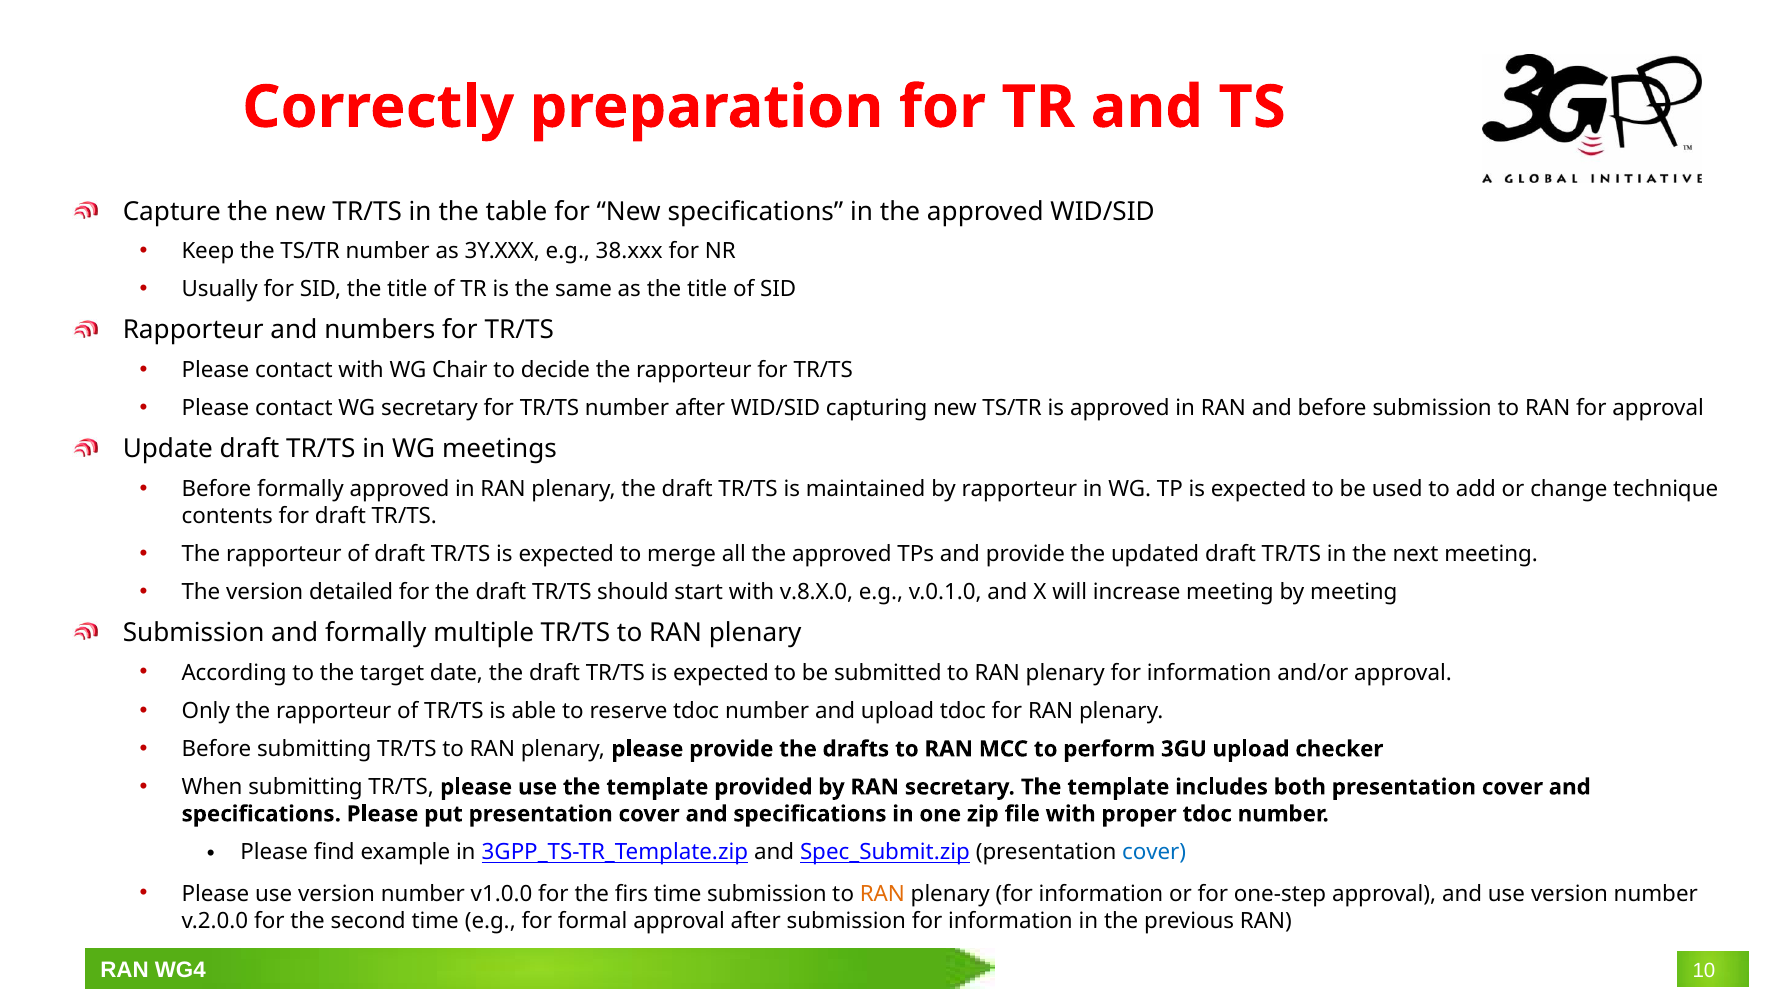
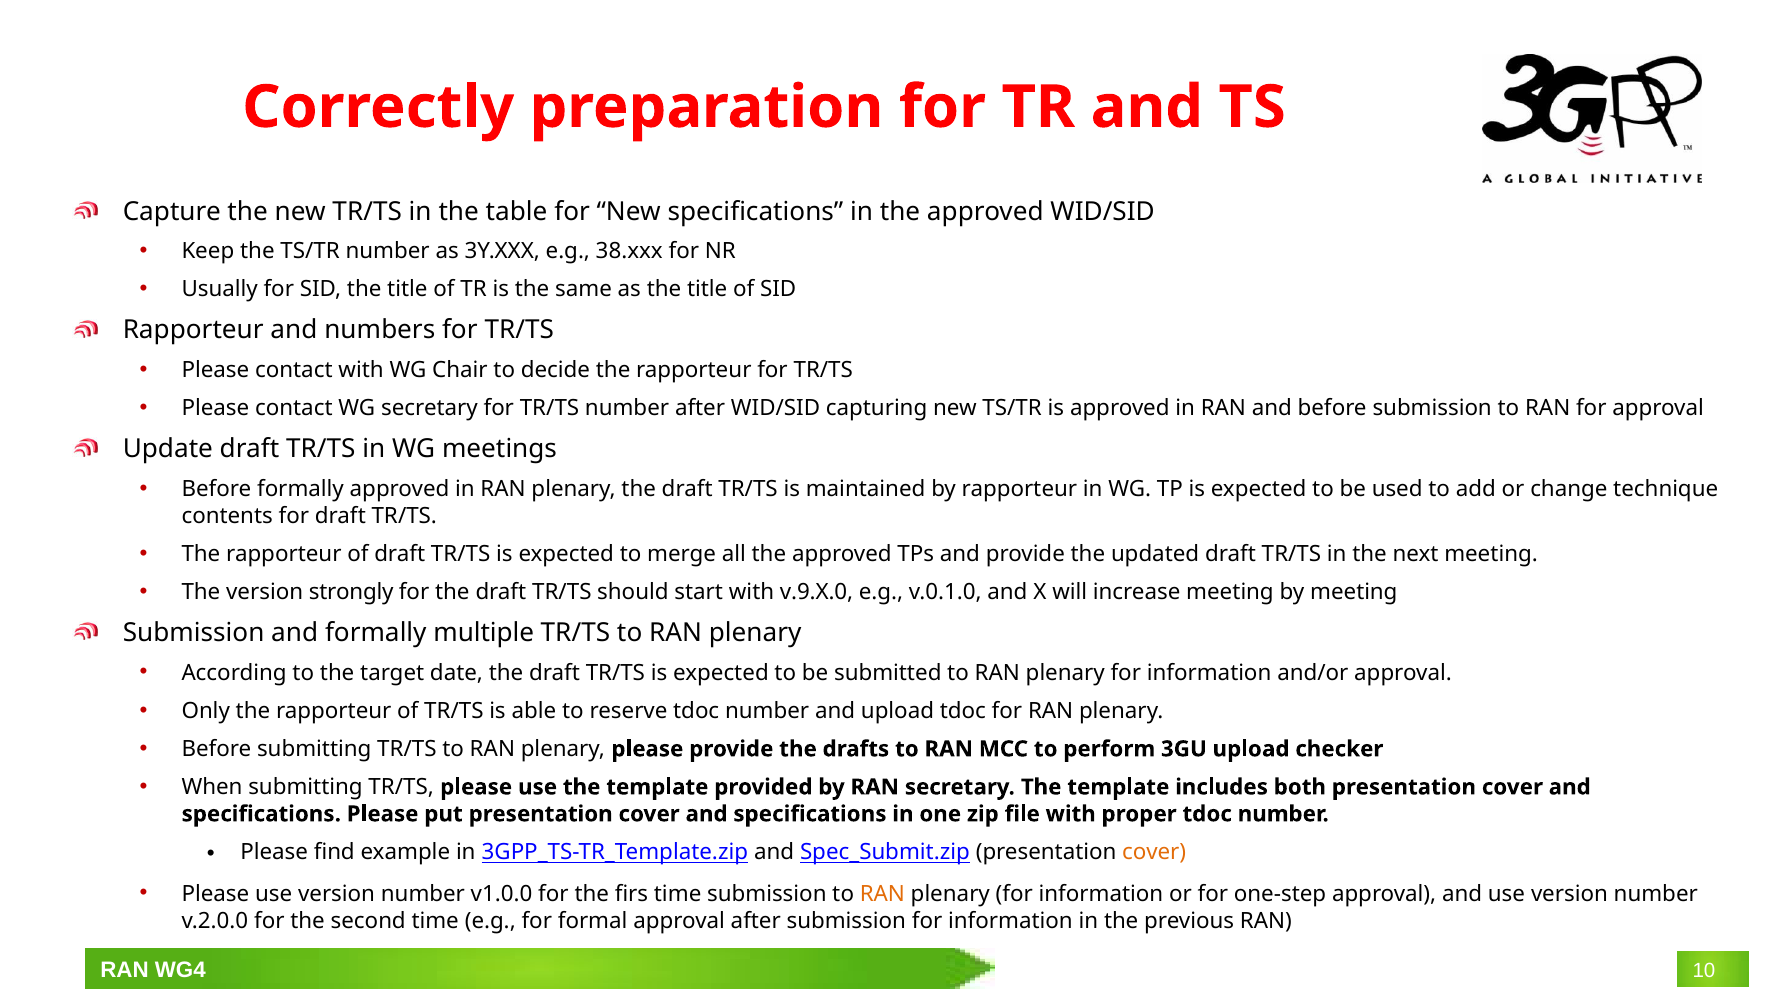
detailed: detailed -> strongly
v.8.X.0: v.8.X.0 -> v.9.X.0
cover at (1154, 852) colour: blue -> orange
